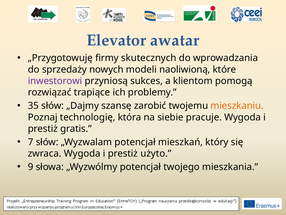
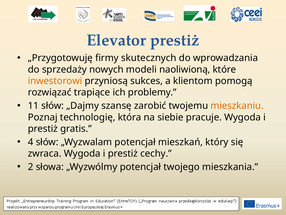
Elevator awatar: awatar -> prestiż
inwestorowi colour: purple -> orange
35: 35 -> 11
7: 7 -> 4
użyto: użyto -> cechy
9: 9 -> 2
